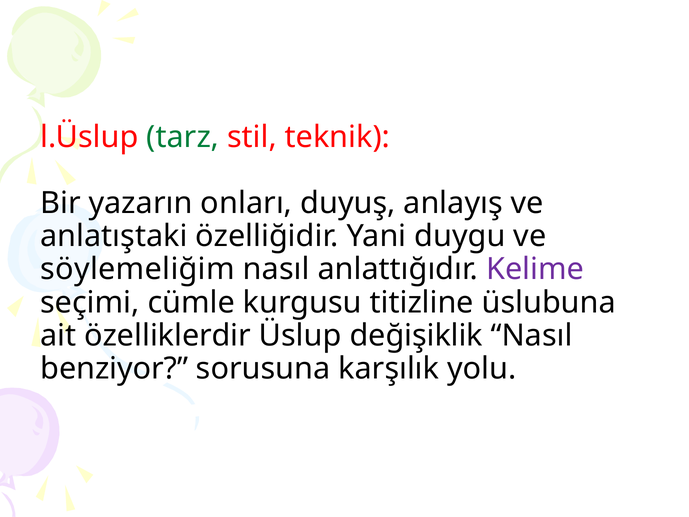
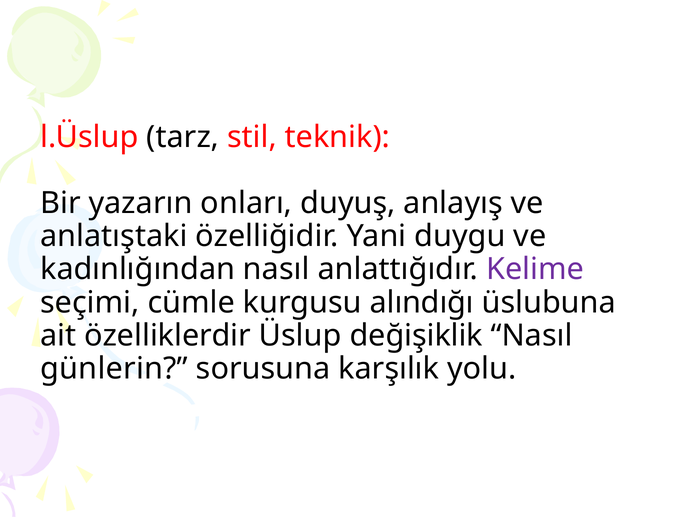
tarz colour: green -> black
söylemeliğim: söylemeliğim -> kadınlığından
titizline: titizline -> alındığı
benziyor: benziyor -> günlerin
